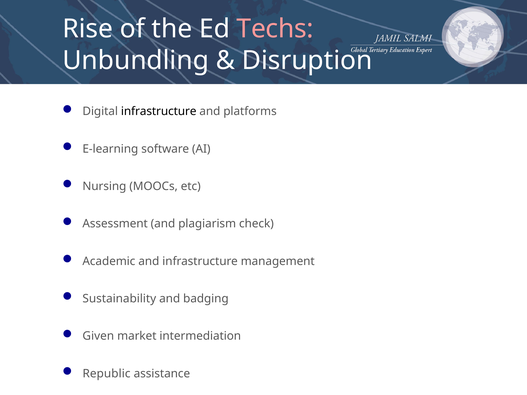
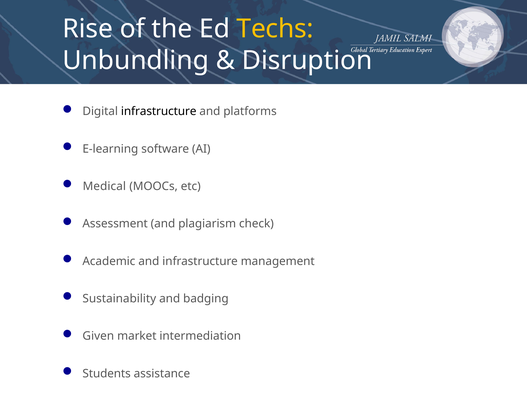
Techs colour: pink -> yellow
Nursing: Nursing -> Medical
Republic: Republic -> Students
